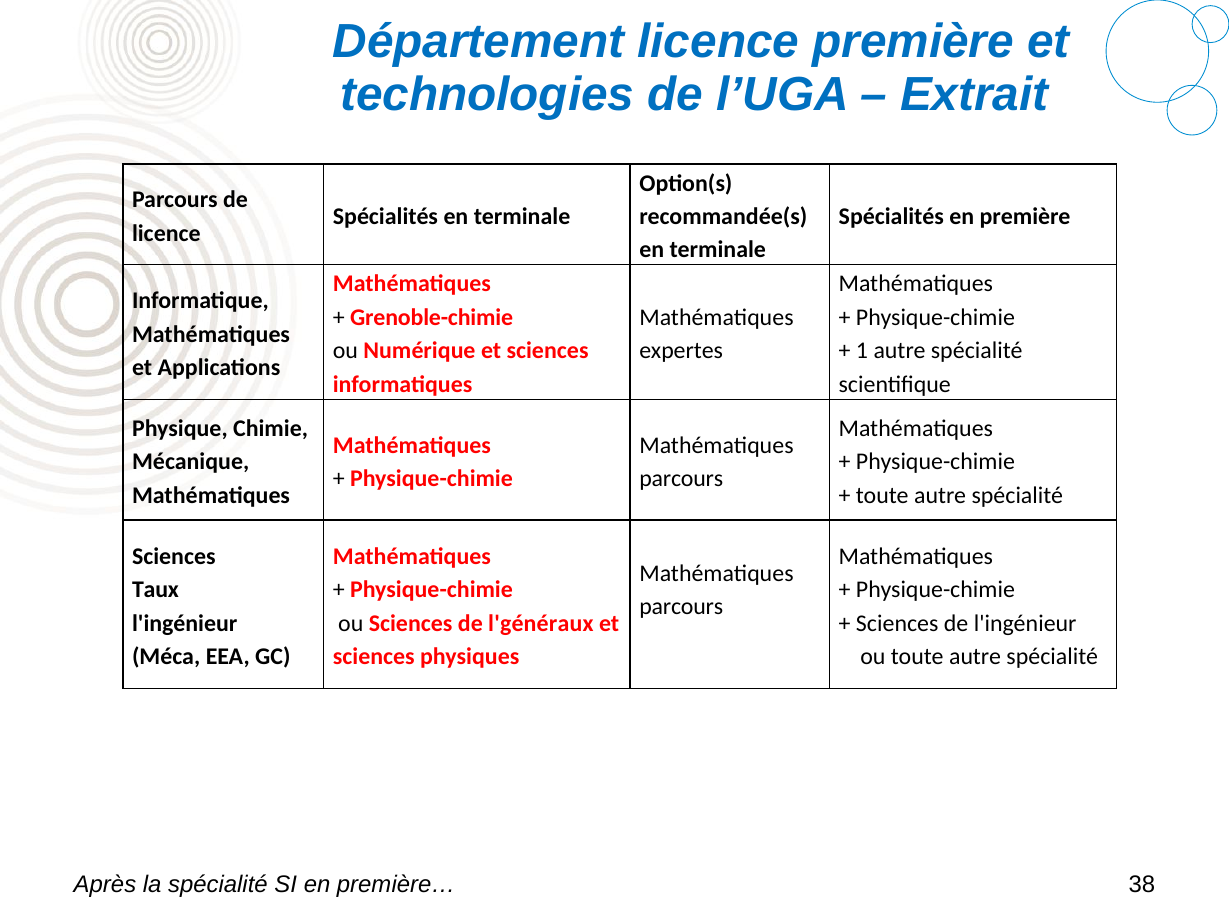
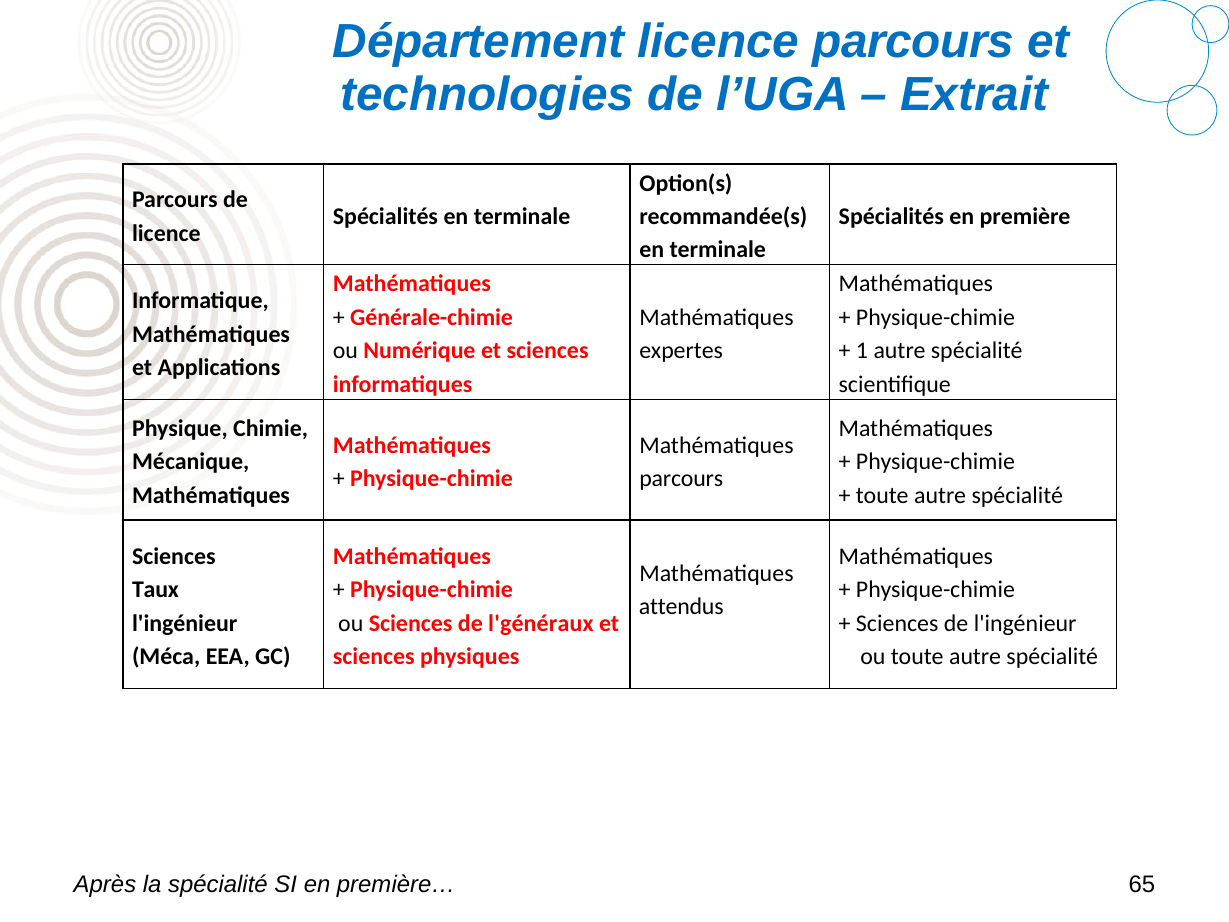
licence première: première -> parcours
Grenoble-chimie: Grenoble-chimie -> Générale-chimie
parcours at (681, 606): parcours -> attendus
38: 38 -> 65
